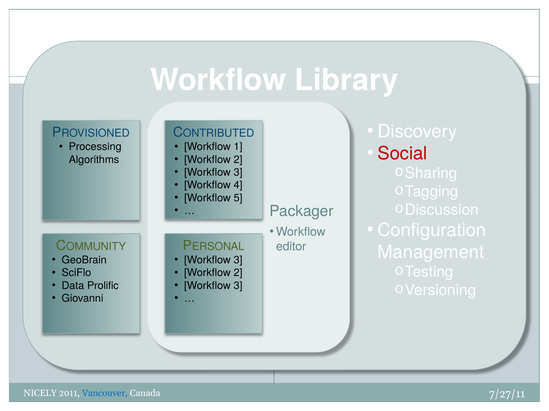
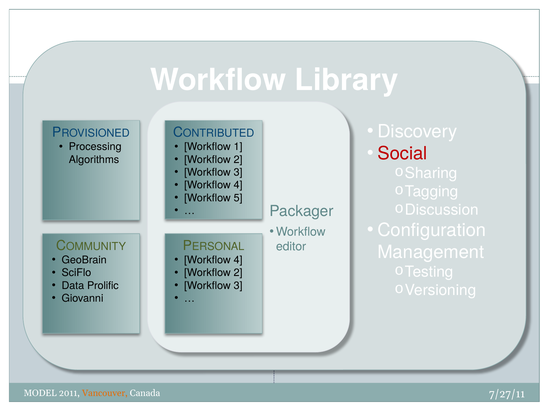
3 at (238, 260): 3 -> 4
NICELY: NICELY -> MODEL
Vancouver colour: blue -> orange
